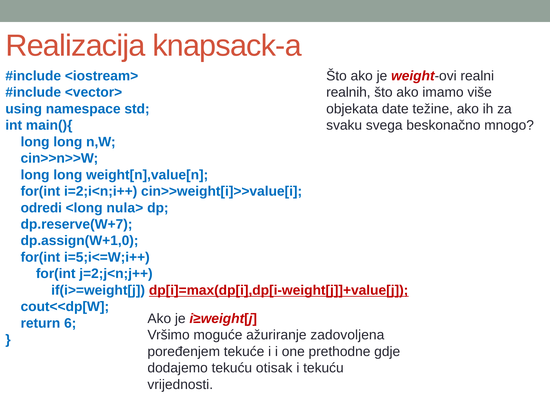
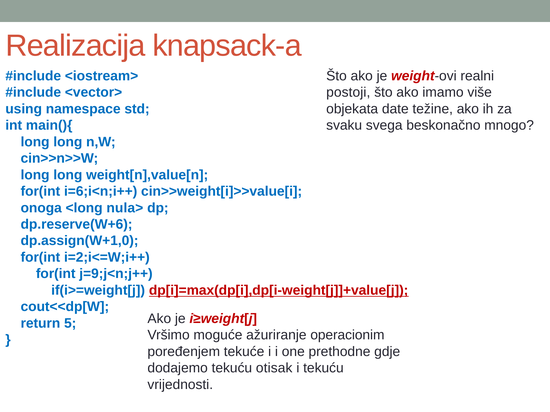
realnih: realnih -> postoji
i=2;i<n;i++: i=2;i<n;i++ -> i=6;i<n;i++
odredi: odredi -> onoga
dp.reserve(W+7: dp.reserve(W+7 -> dp.reserve(W+6
i=5;i<=W;i++: i=5;i<=W;i++ -> i=2;i<=W;i++
j=2;j<n;j++: j=2;j<n;j++ -> j=9;j<n;j++
6: 6 -> 5
zadovoljena: zadovoljena -> operacionim
